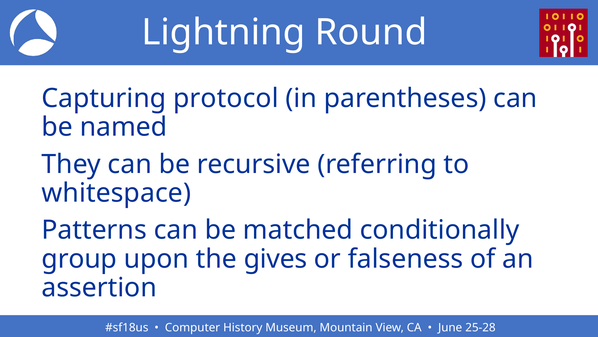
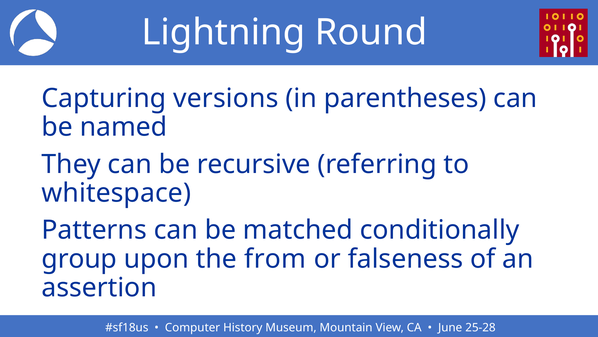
protocol: protocol -> versions
gives: gives -> from
